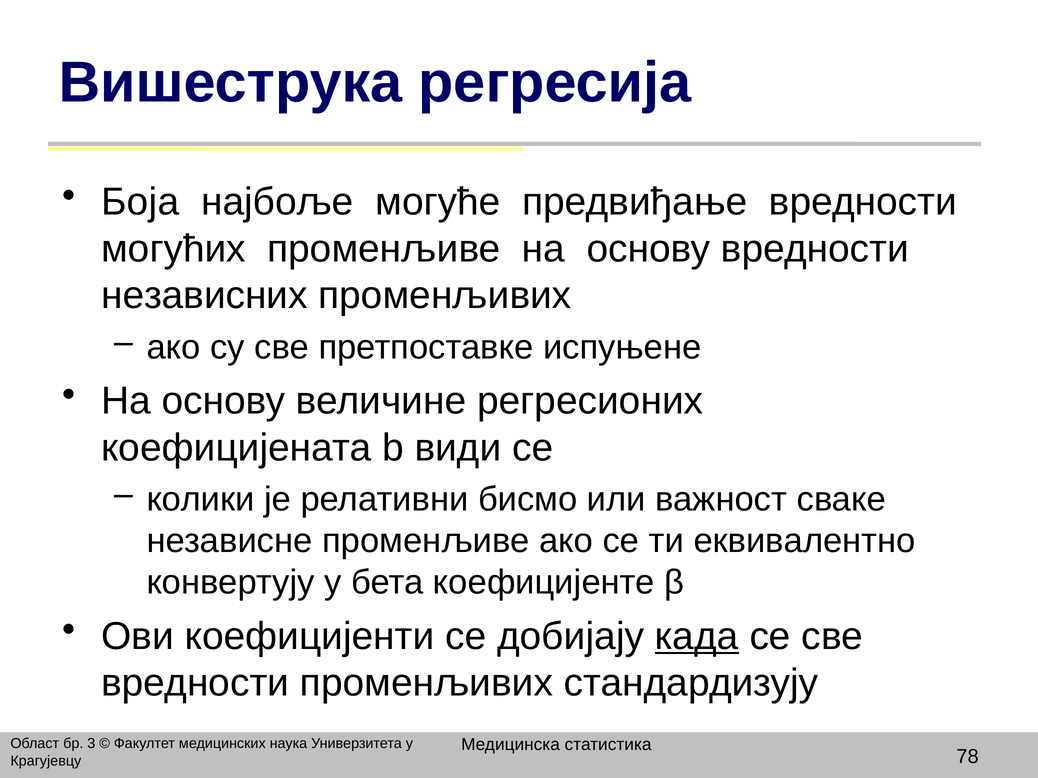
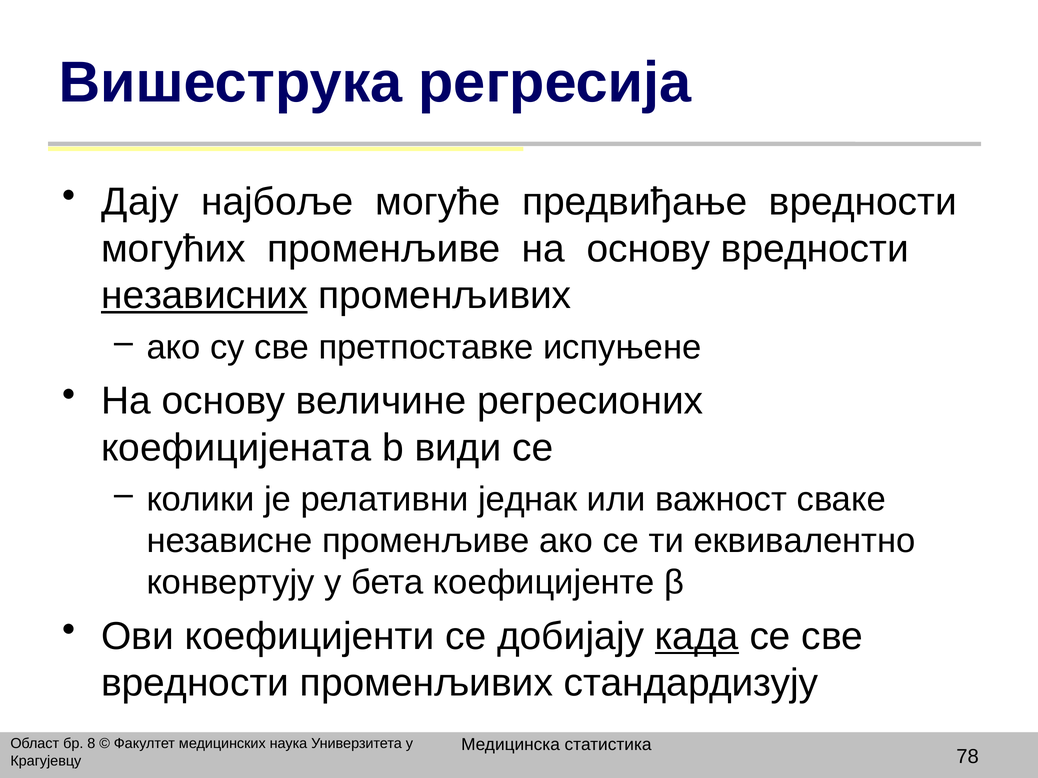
Боја: Боја -> Дају
независних underline: none -> present
бисмо: бисмо -> једнак
3: 3 -> 8
